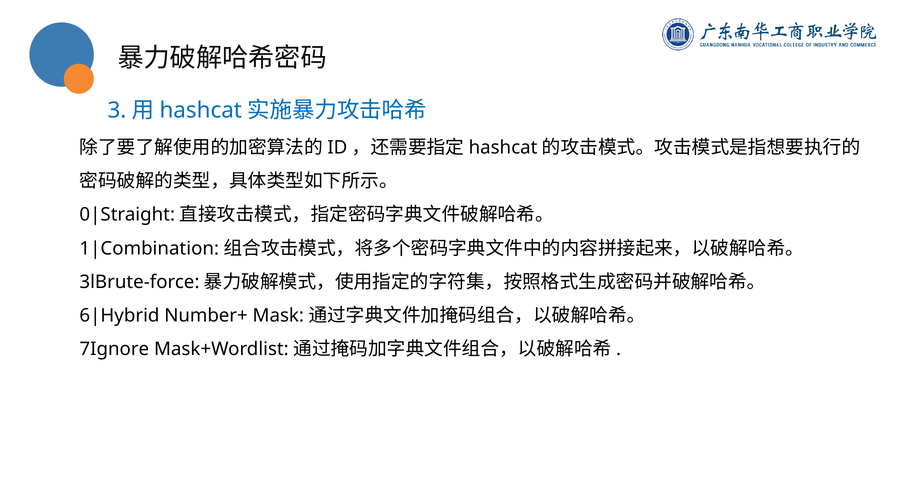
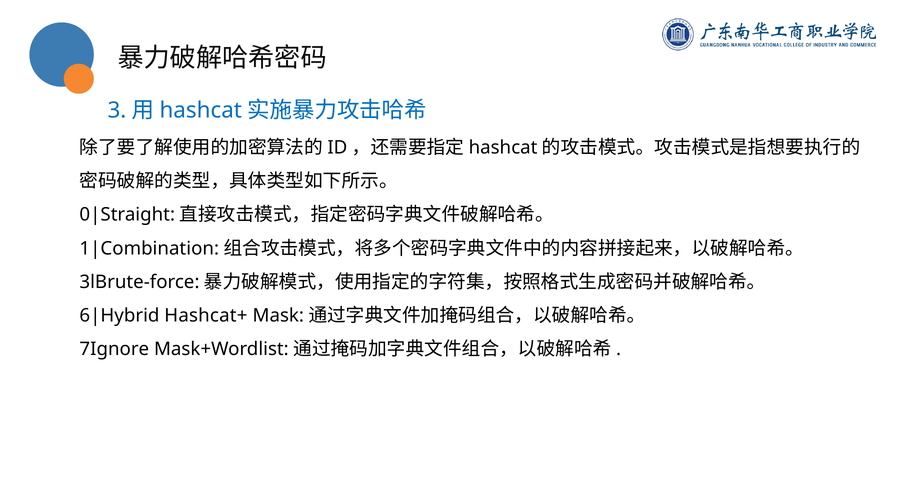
Number+: Number+ -> Hashcat+
